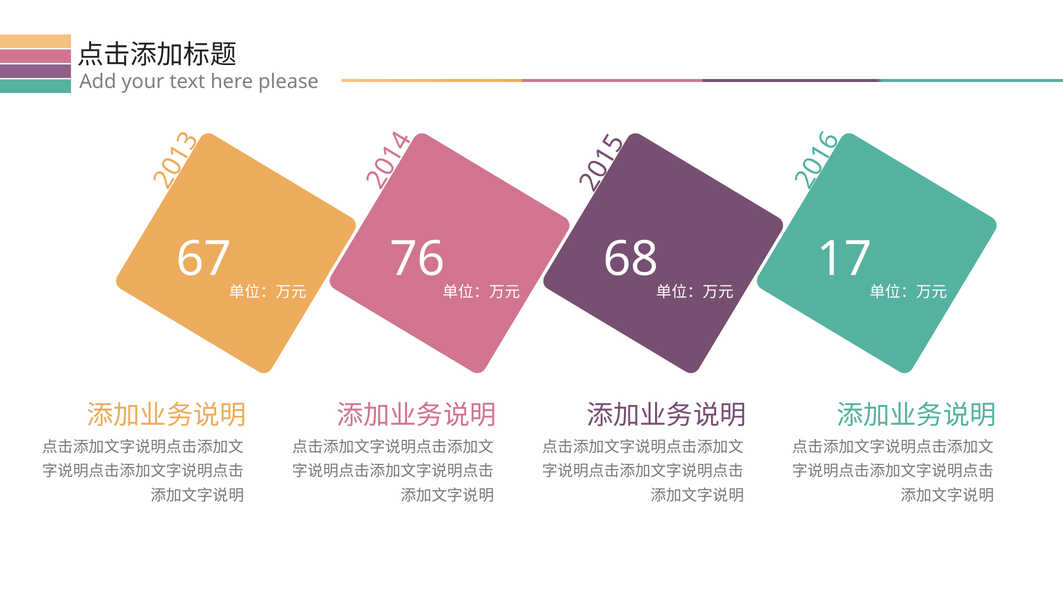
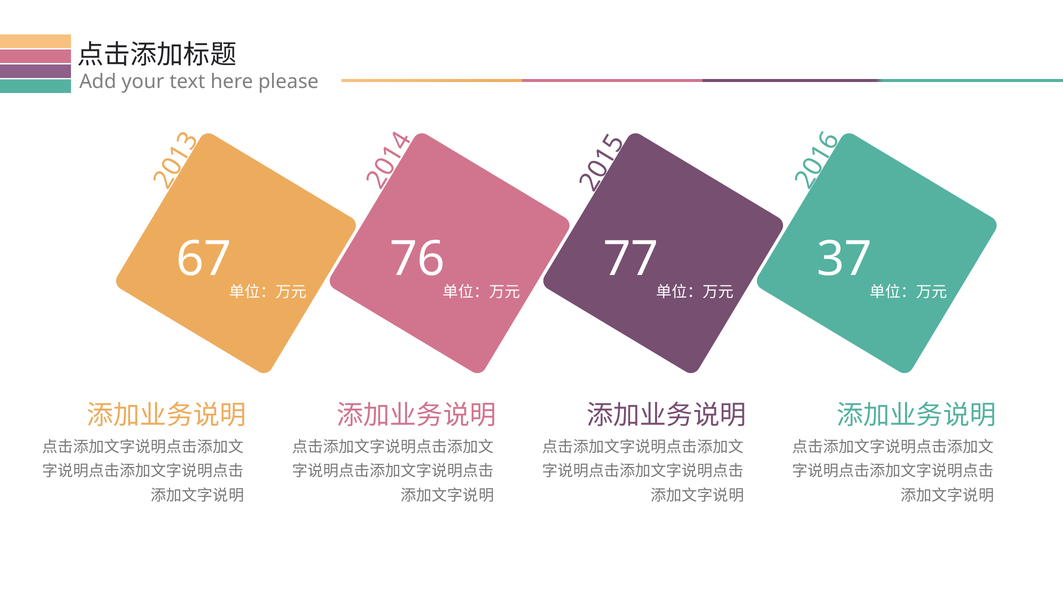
68: 68 -> 77
17: 17 -> 37
